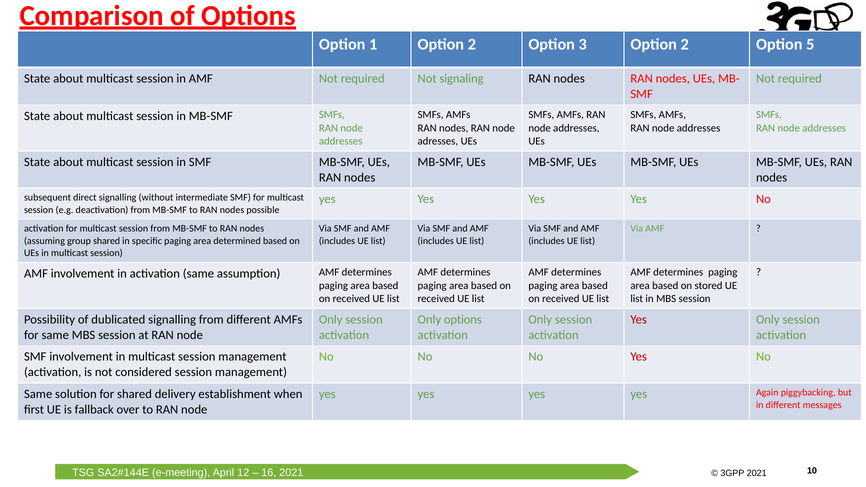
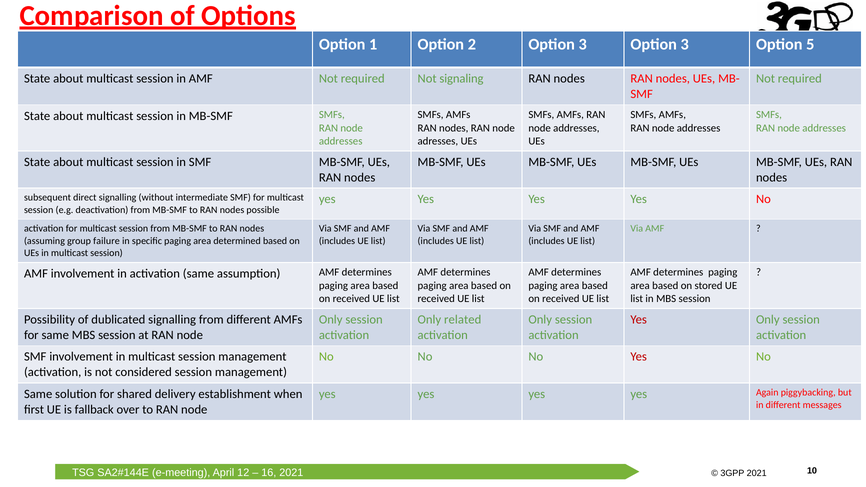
3 Option 2: 2 -> 3
group shared: shared -> failure
Only options: options -> related
